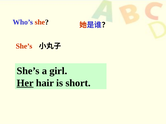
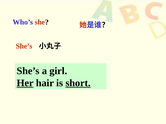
short underline: none -> present
